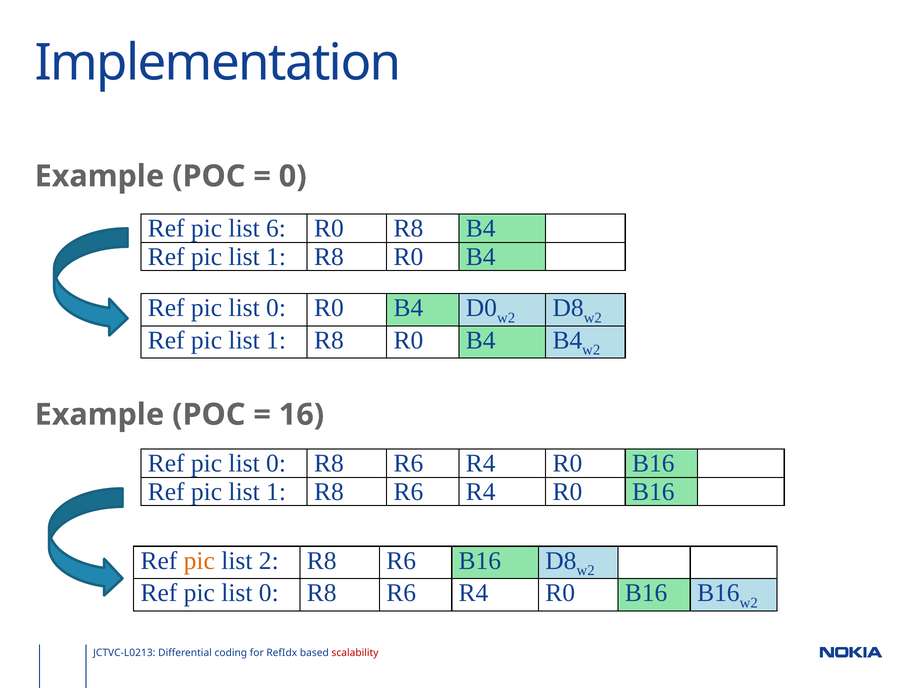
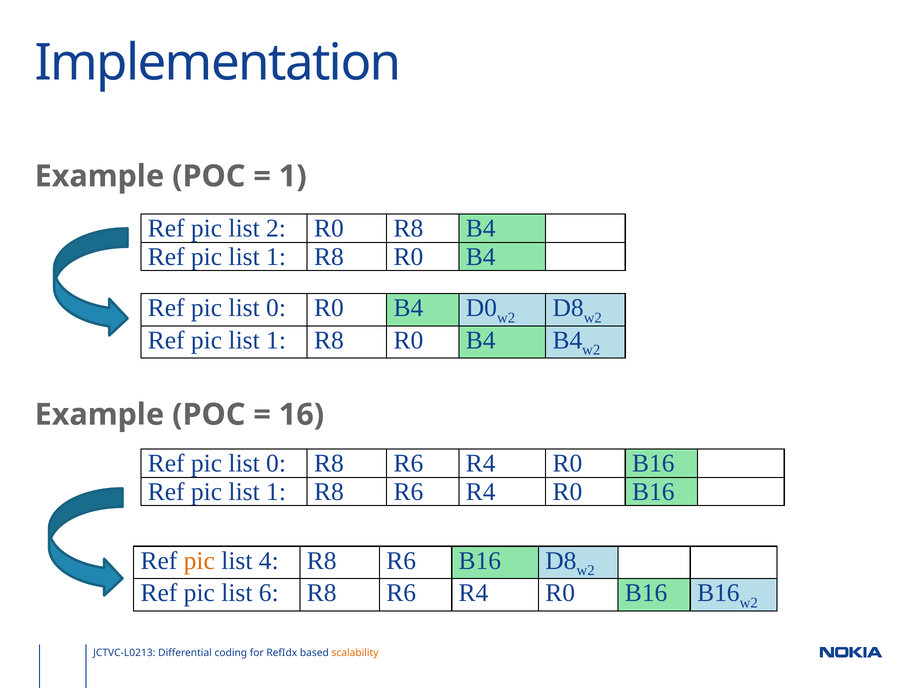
0 at (293, 176): 0 -> 1
6: 6 -> 2
2: 2 -> 4
0 at (269, 593): 0 -> 6
scalability colour: red -> orange
